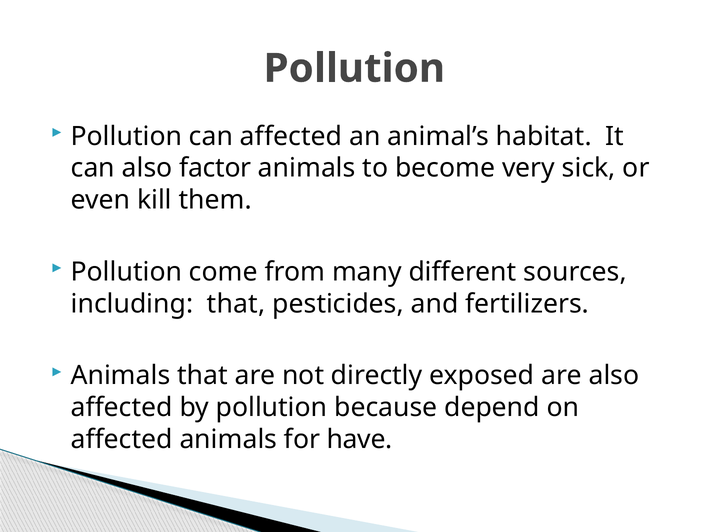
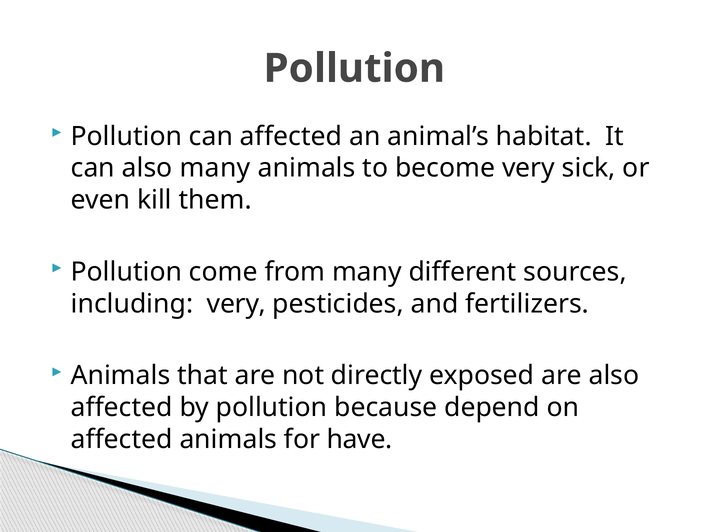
also factor: factor -> many
including that: that -> very
